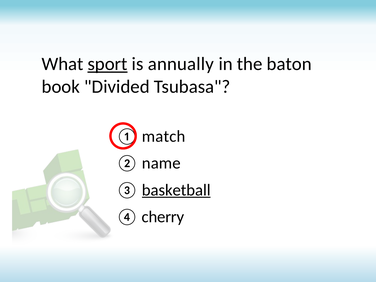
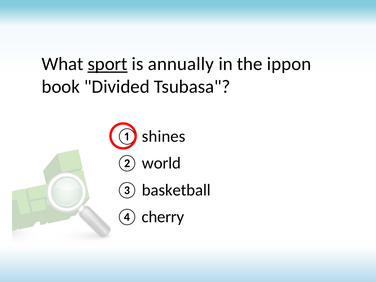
baton: baton -> ippon
match: match -> shines
name: name -> world
basketball underline: present -> none
